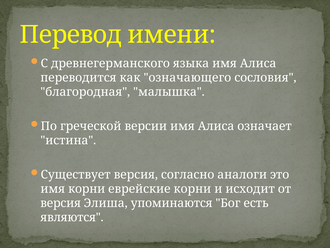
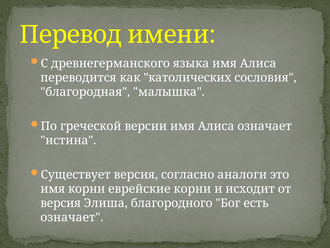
означающего: означающего -> католических
упоминаются: упоминаются -> благородного
являются at (72, 217): являются -> означает
